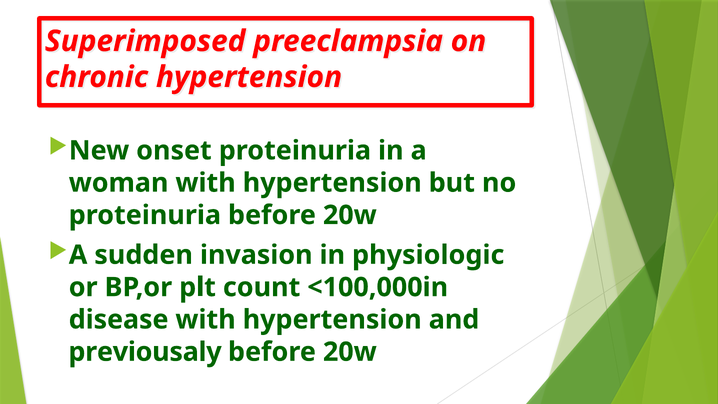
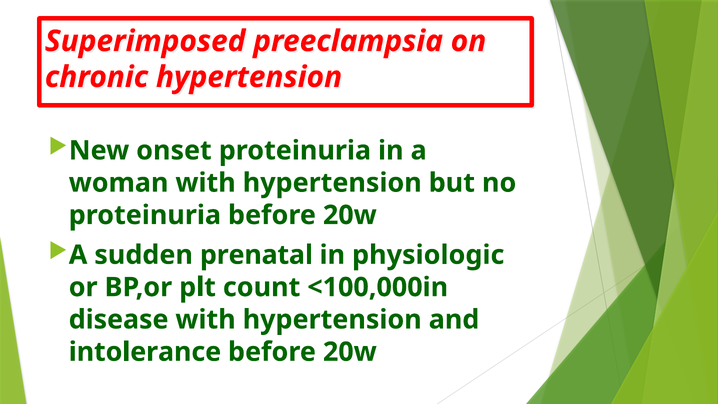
invasion: invasion -> prenatal
previousaly: previousaly -> intolerance
